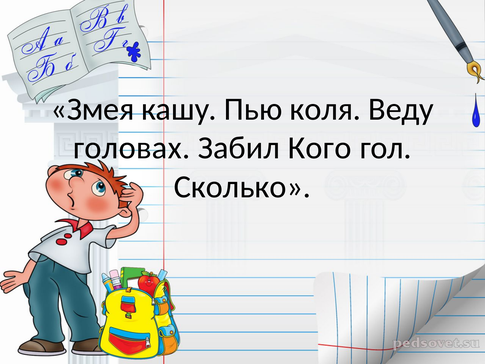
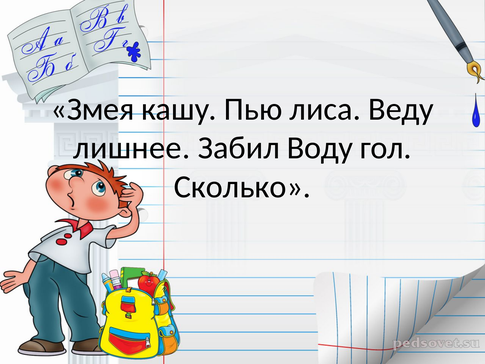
коля: коля -> лиса
головах: головах -> лишнее
Кого: Кого -> Воду
